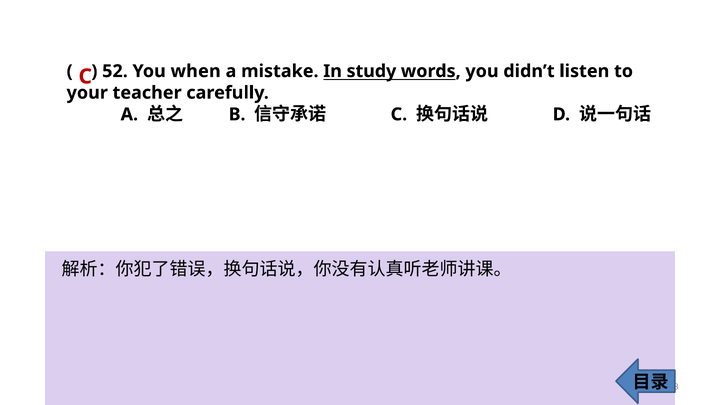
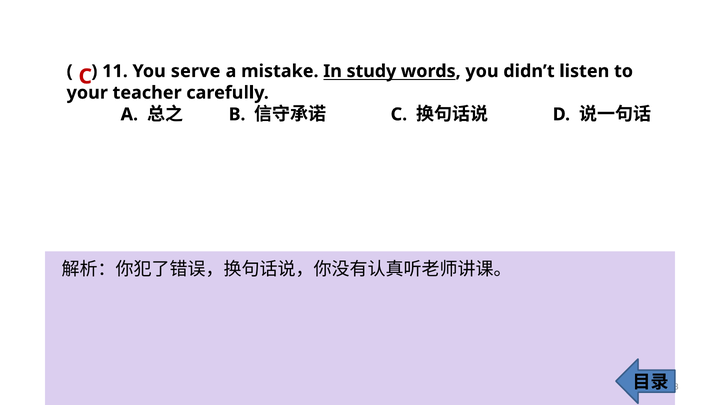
52: 52 -> 11
when: when -> serve
